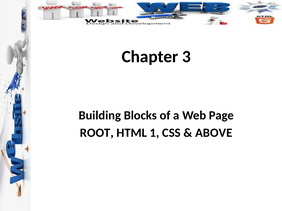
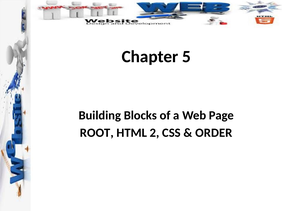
3: 3 -> 5
1: 1 -> 2
ABOVE: ABOVE -> ORDER
